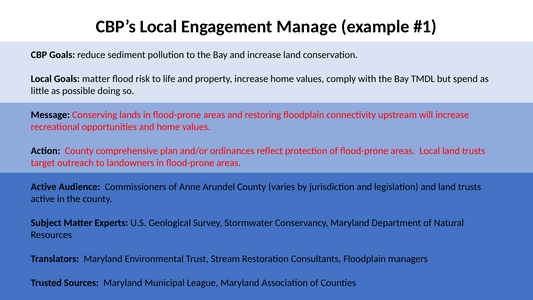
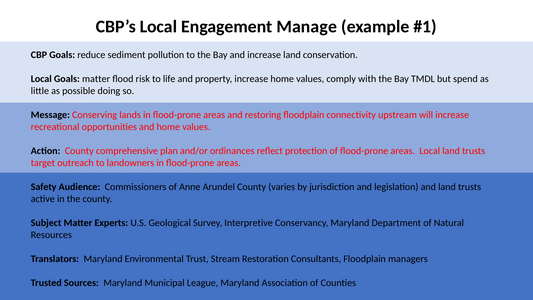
Active at (44, 187): Active -> Safety
Stormwater: Stormwater -> Interpretive
